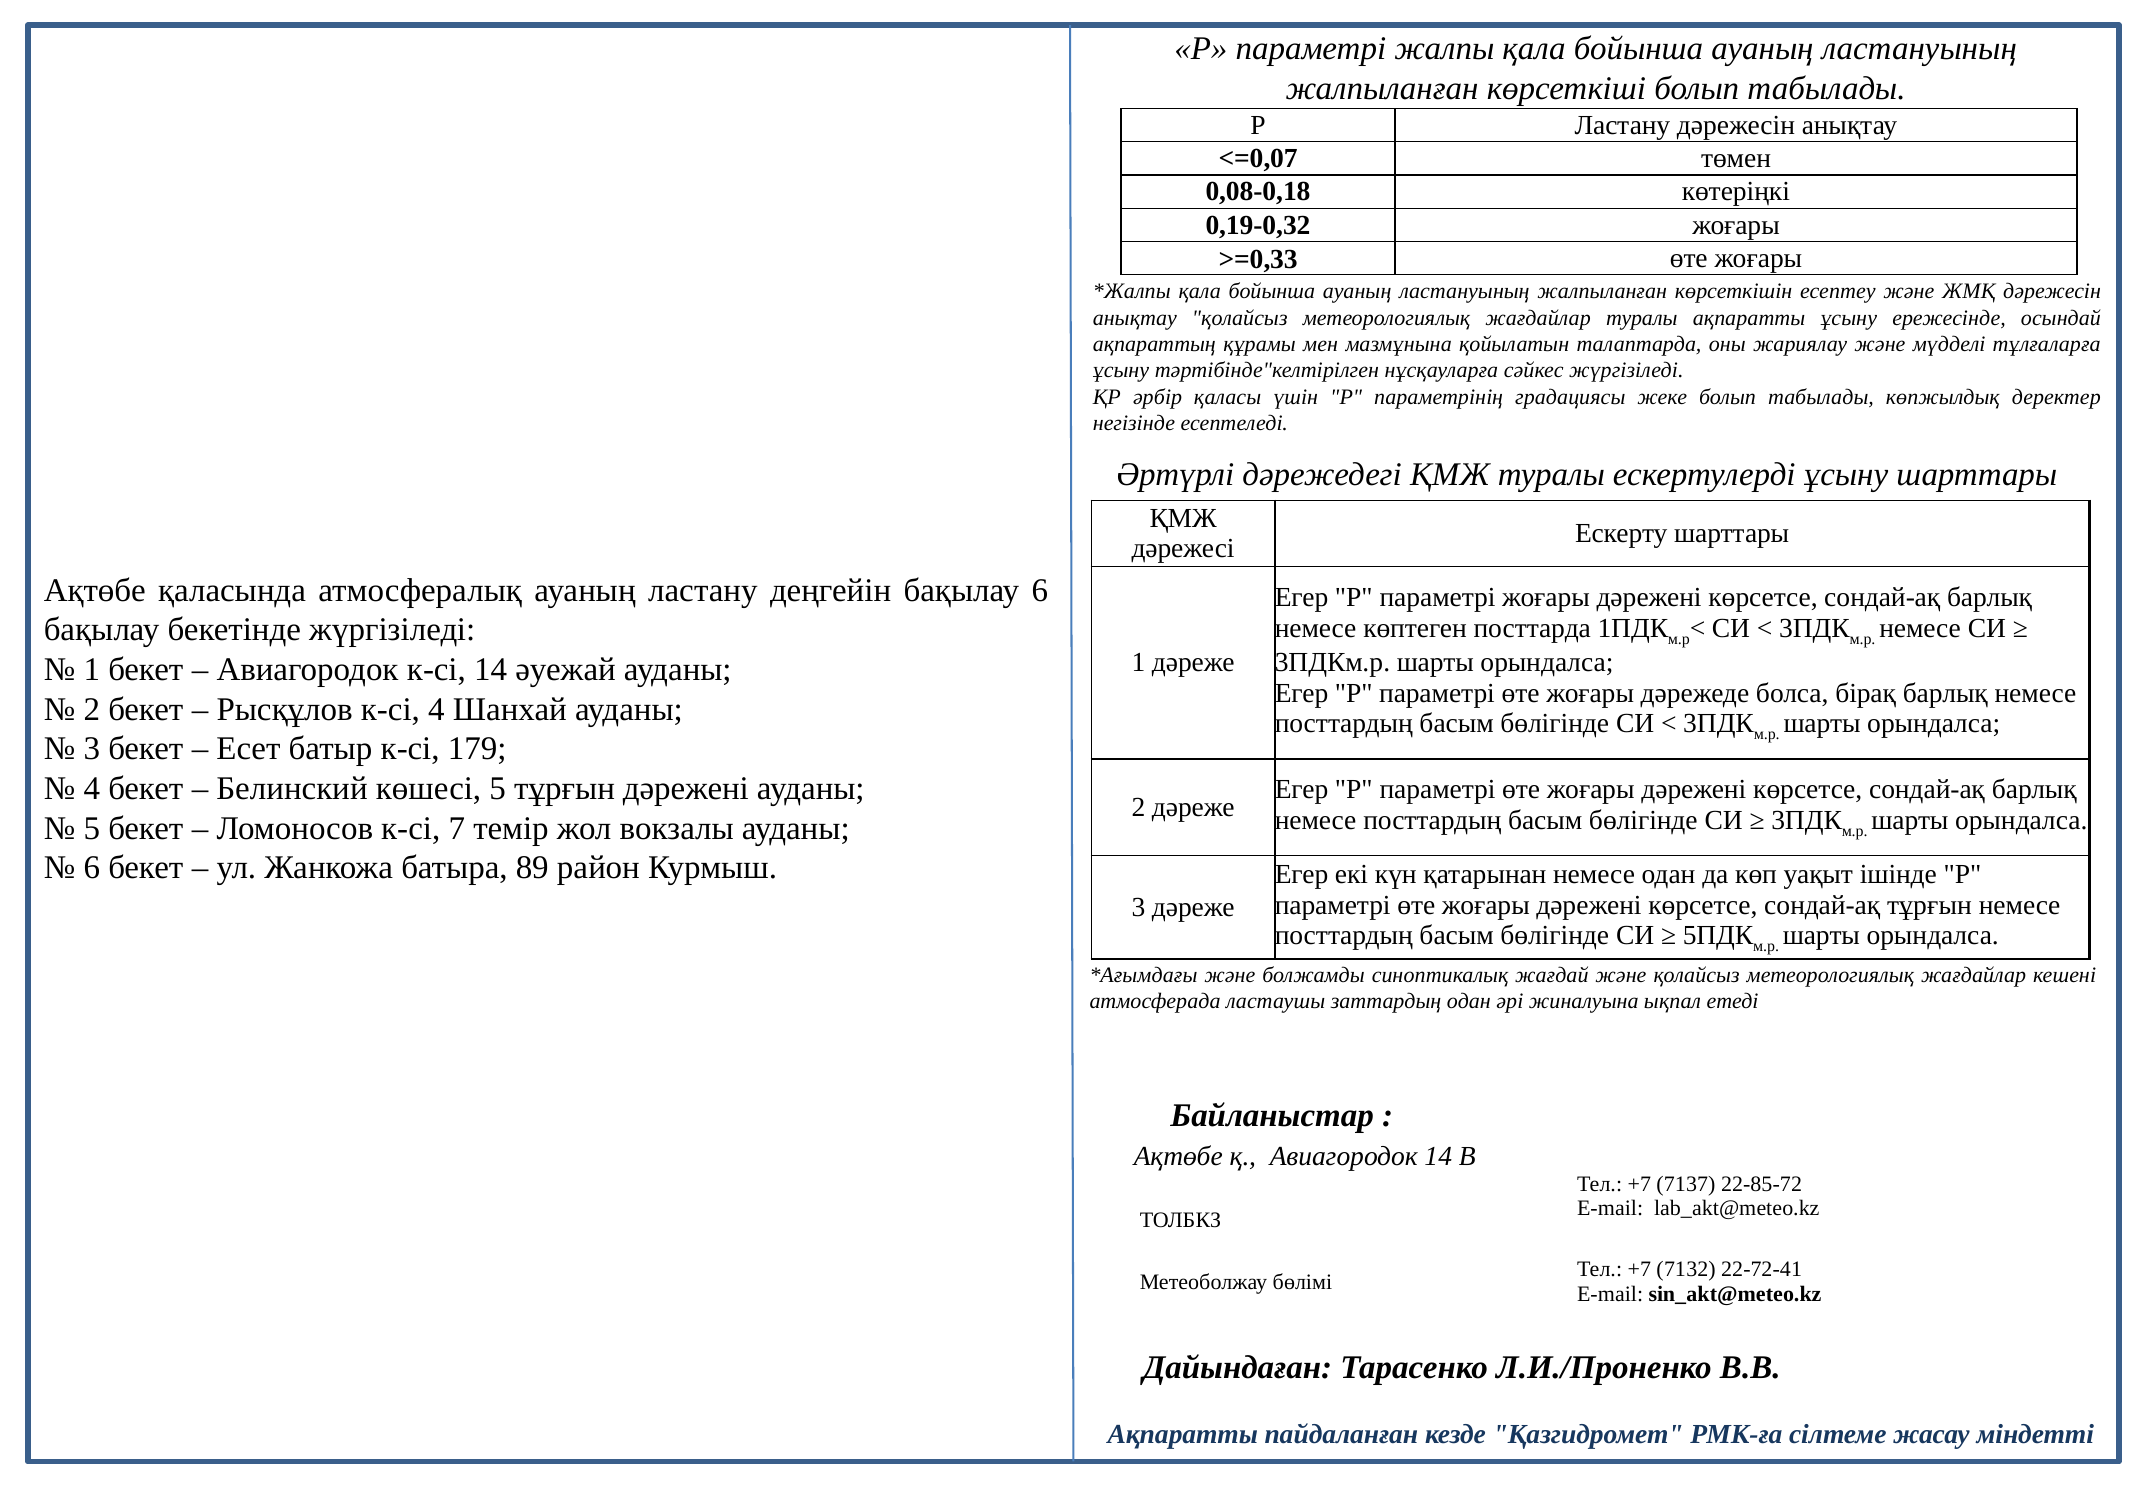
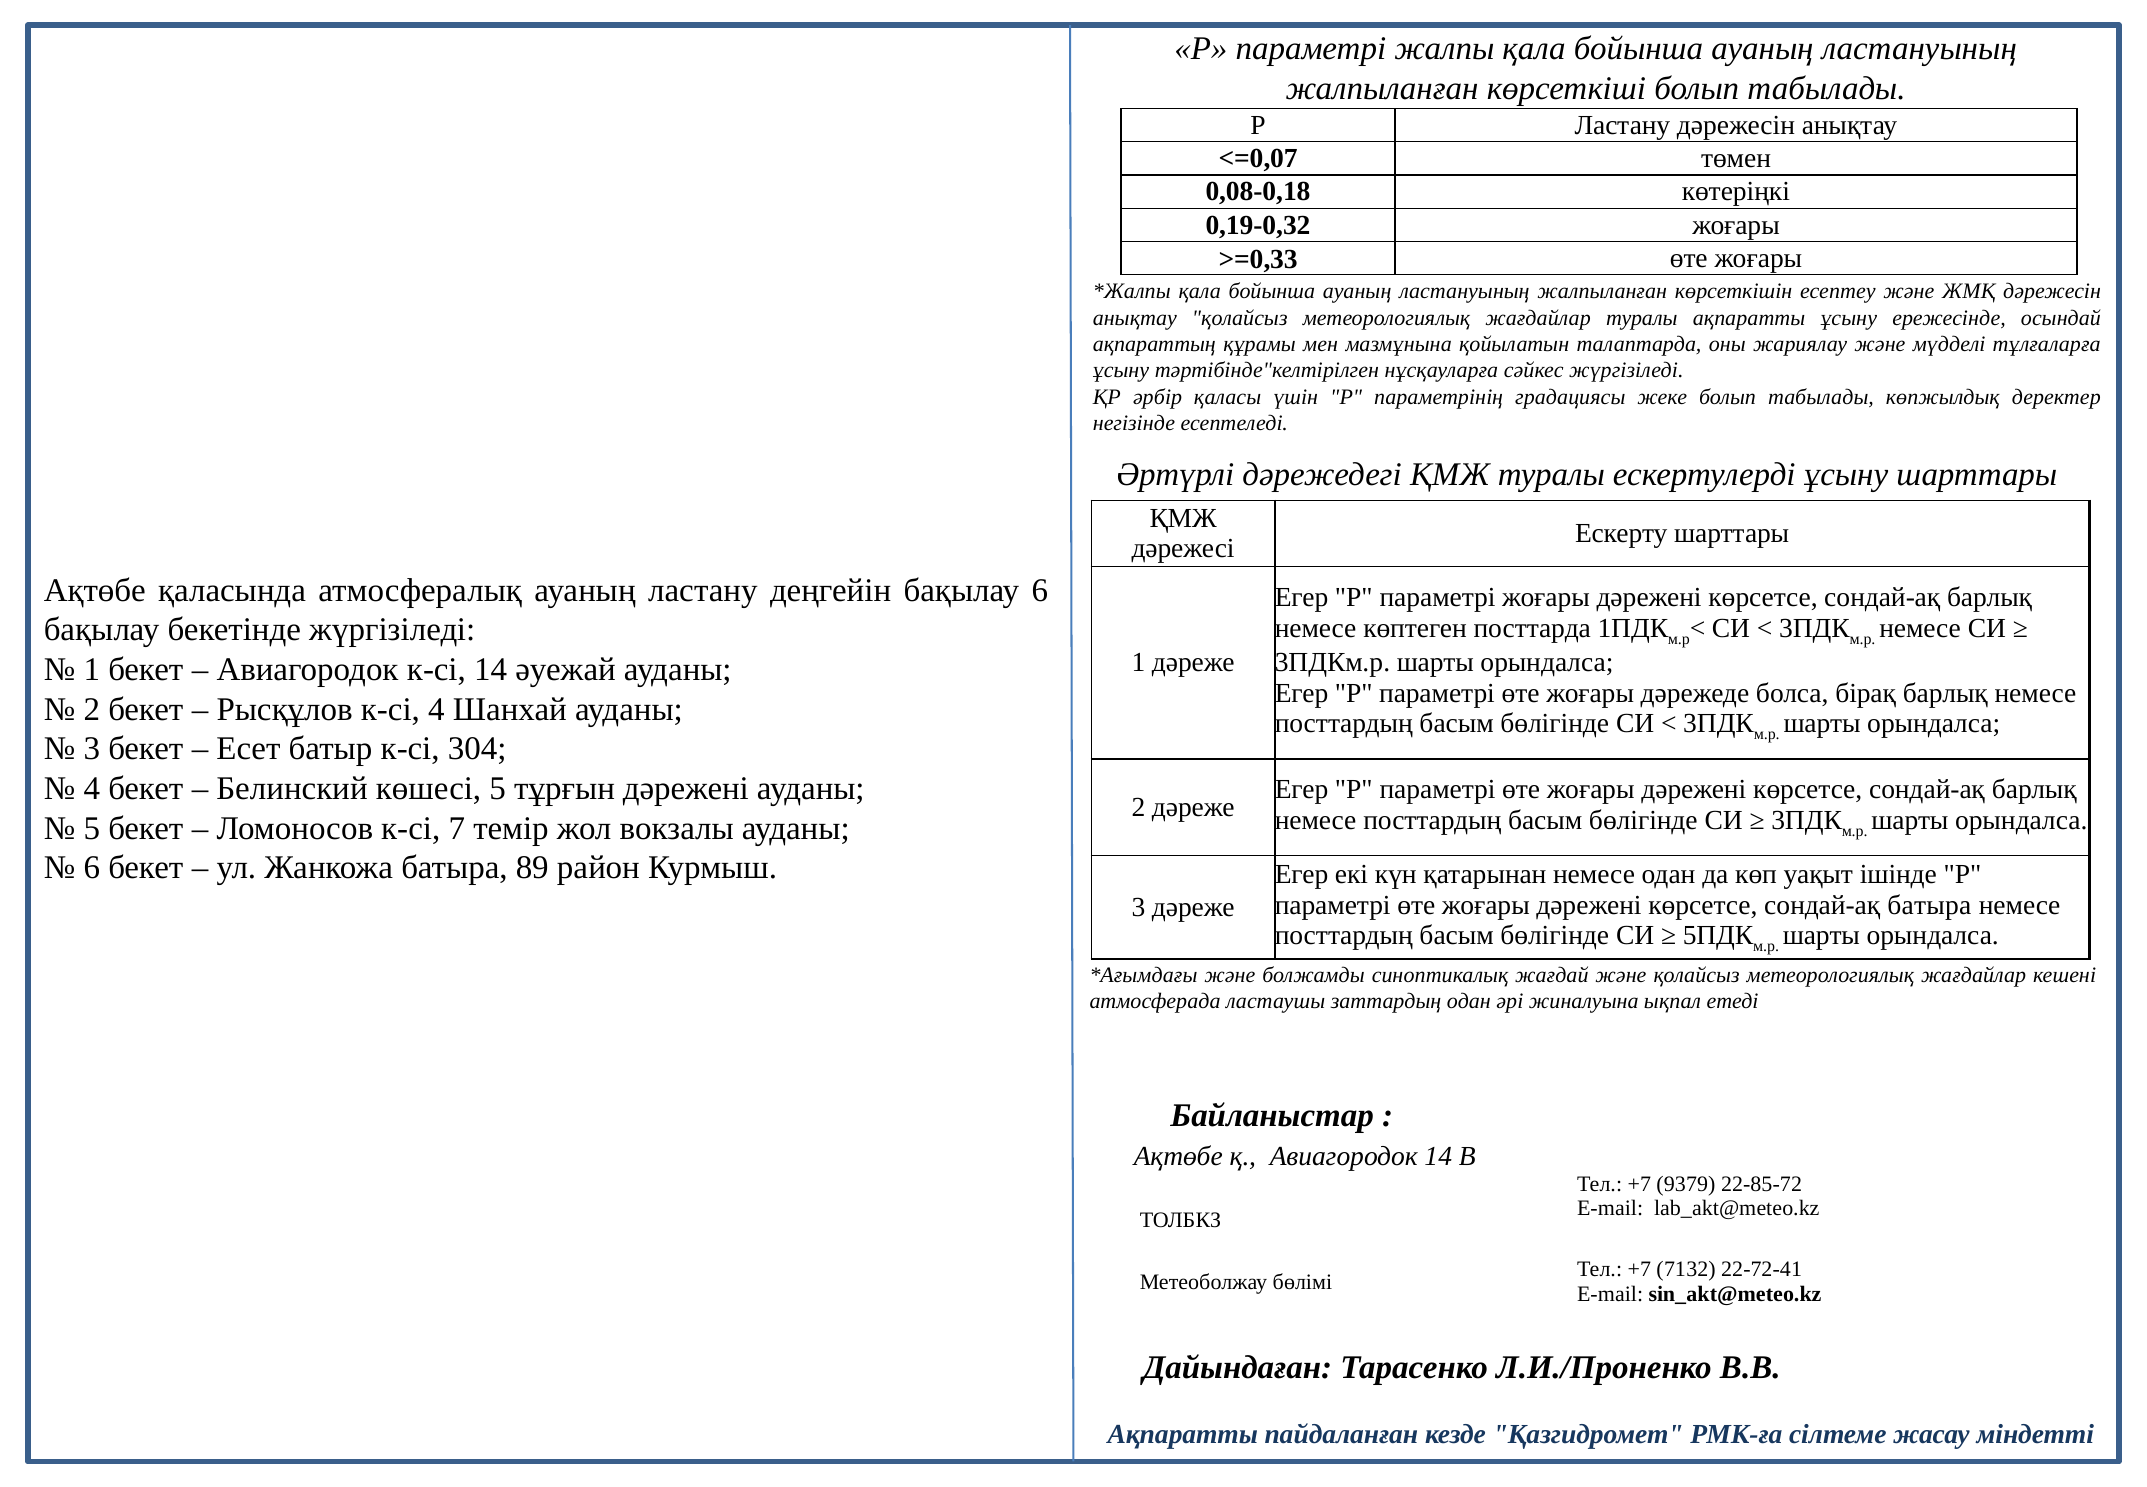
179: 179 -> 304
сондай-ақ тұрғын: тұрғын -> батыра
7137: 7137 -> 9379
